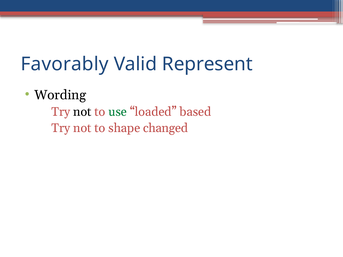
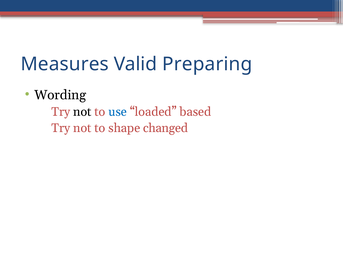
Favorably: Favorably -> Measures
Represent: Represent -> Preparing
use colour: green -> blue
